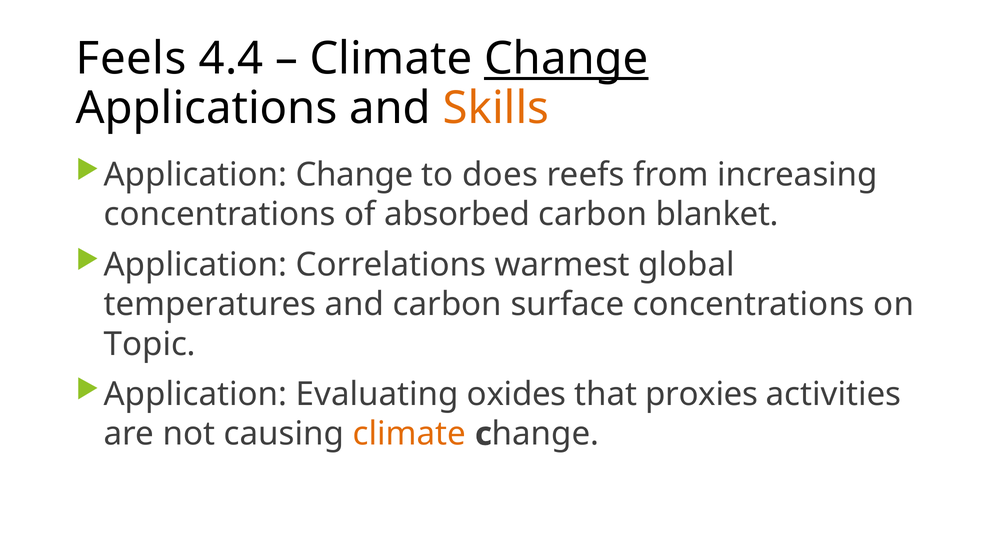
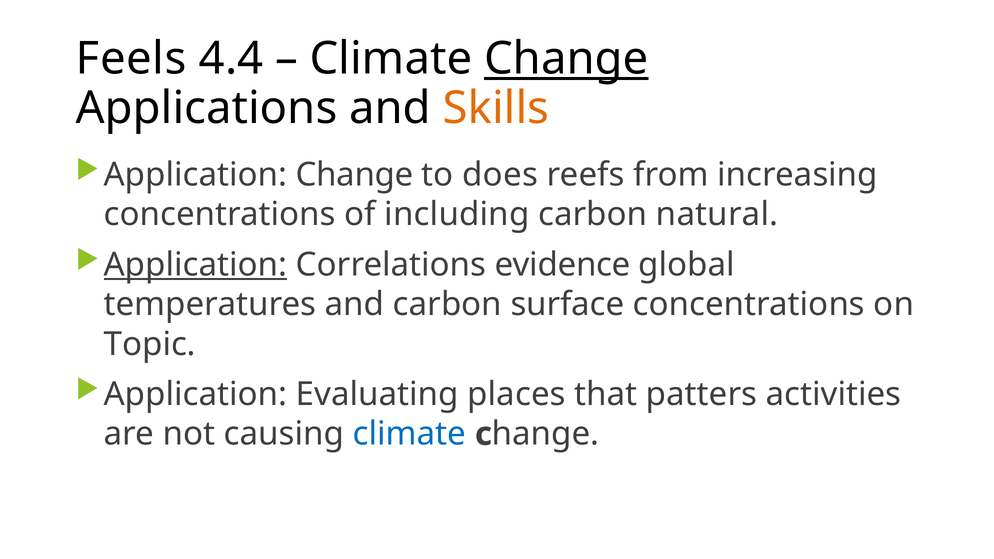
absorbed: absorbed -> including
blanket: blanket -> natural
Application at (195, 265) underline: none -> present
warmest: warmest -> evidence
oxides: oxides -> places
proxies: proxies -> patters
climate at (409, 434) colour: orange -> blue
